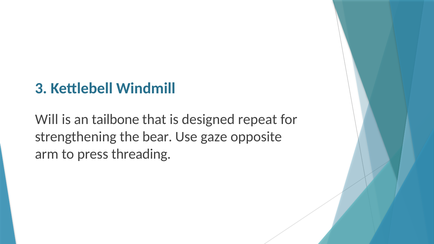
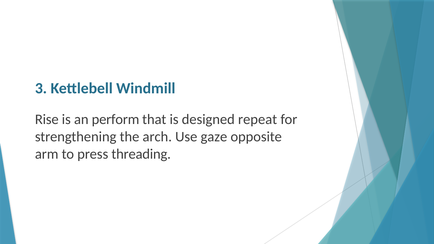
Will: Will -> Rise
tailbone: tailbone -> perform
bear: bear -> arch
